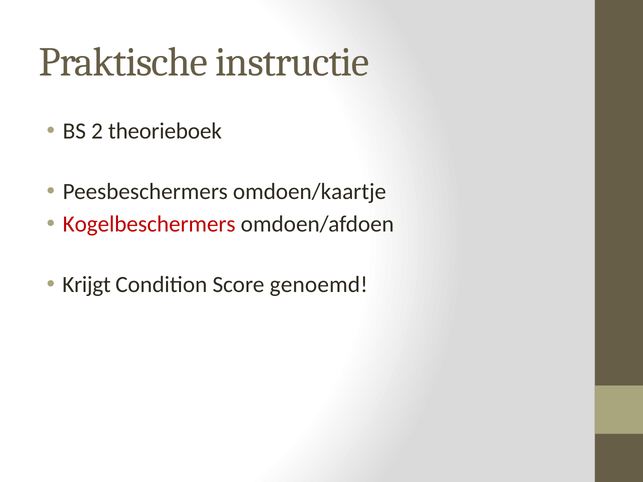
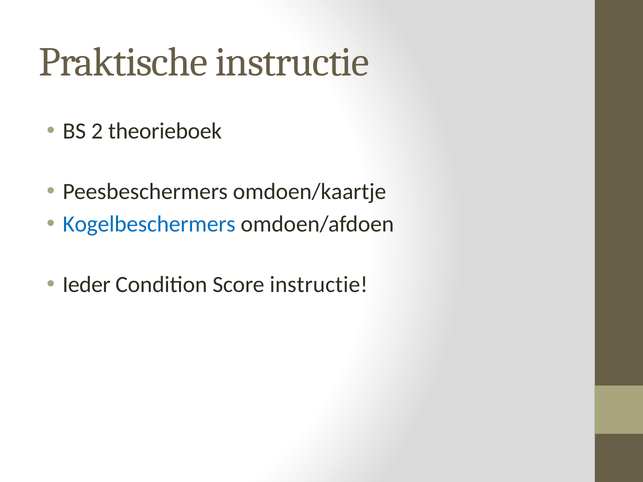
Kogelbeschermers colour: red -> blue
Krijgt: Krijgt -> Ieder
Score genoemd: genoemd -> instructie
